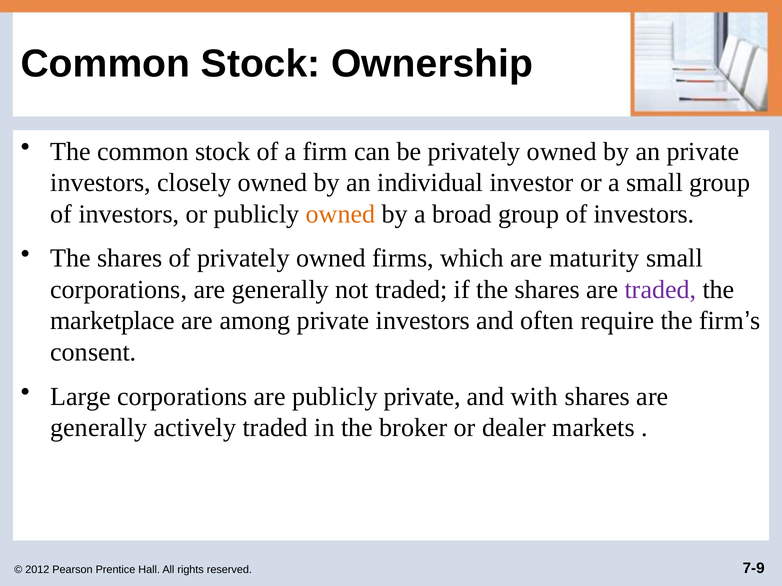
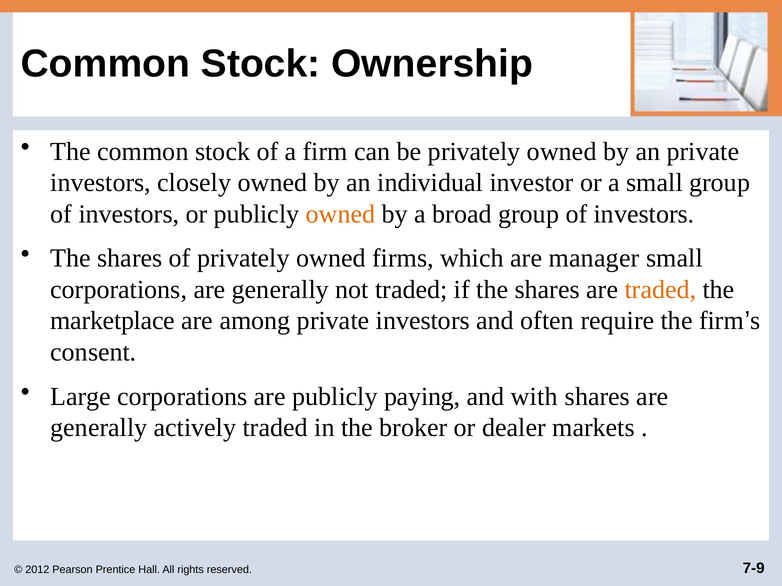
maturity: maturity -> manager
traded at (660, 290) colour: purple -> orange
publicly private: private -> paying
